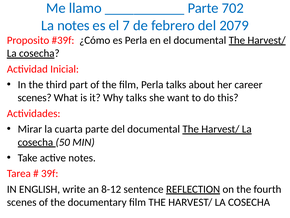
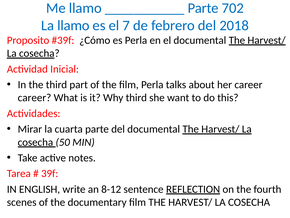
La notes: notes -> llamo
2079: 2079 -> 2018
scenes at (35, 98): scenes -> career
Why talks: talks -> third
